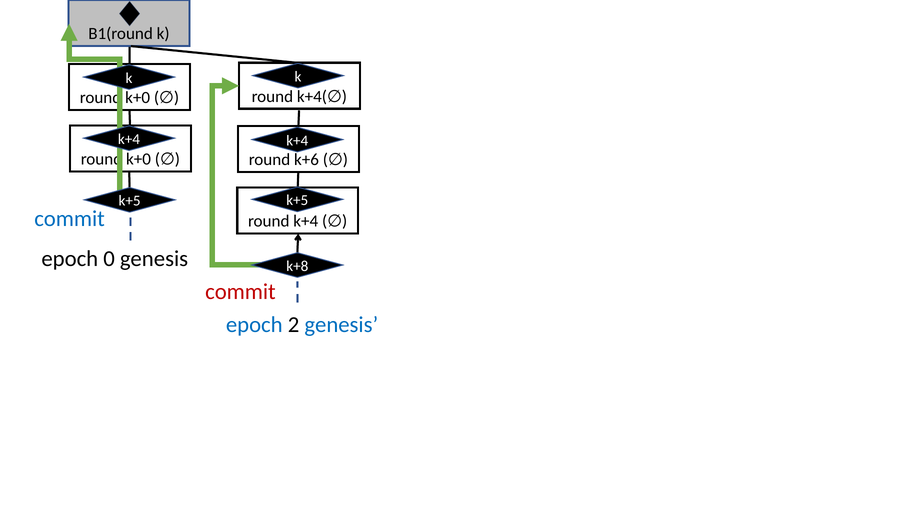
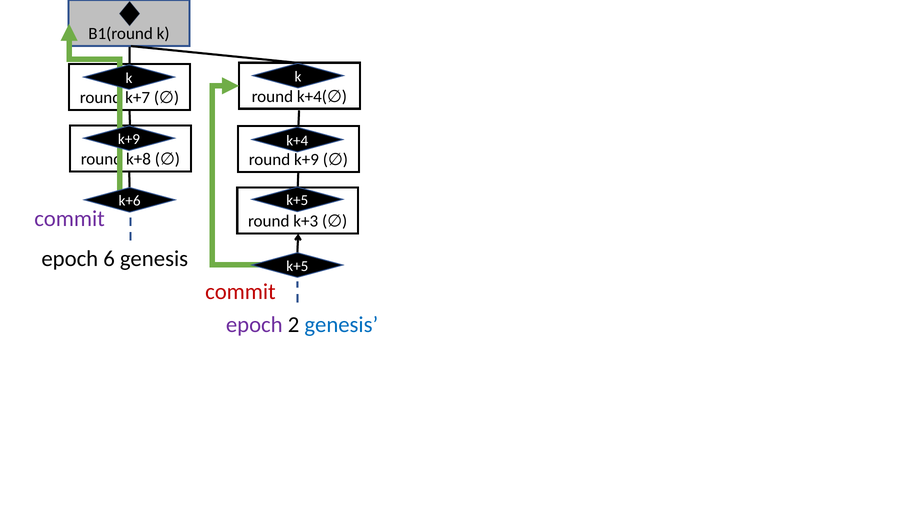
k+0 at (138, 97): k+0 -> k+7
k+4 at (129, 139): k+4 -> k+9
k+0 at (139, 159): k+0 -> k+8
k+6 at (307, 159): k+6 -> k+9
k+5 at (130, 201): k+5 -> k+6
commit at (70, 219) colour: blue -> purple
k+4 at (306, 221): k+4 -> k+3
0: 0 -> 6
k+8 at (297, 266): k+8 -> k+5
epoch at (254, 325) colour: blue -> purple
